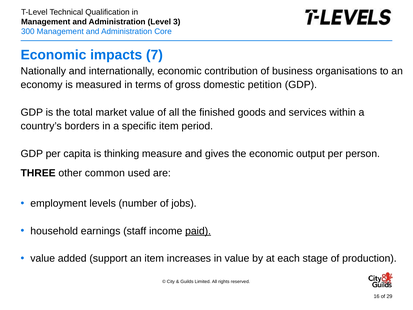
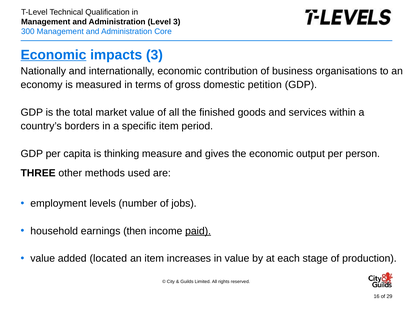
Economic at (54, 55) underline: none -> present
impacts 7: 7 -> 3
common: common -> methods
staff: staff -> then
support: support -> located
